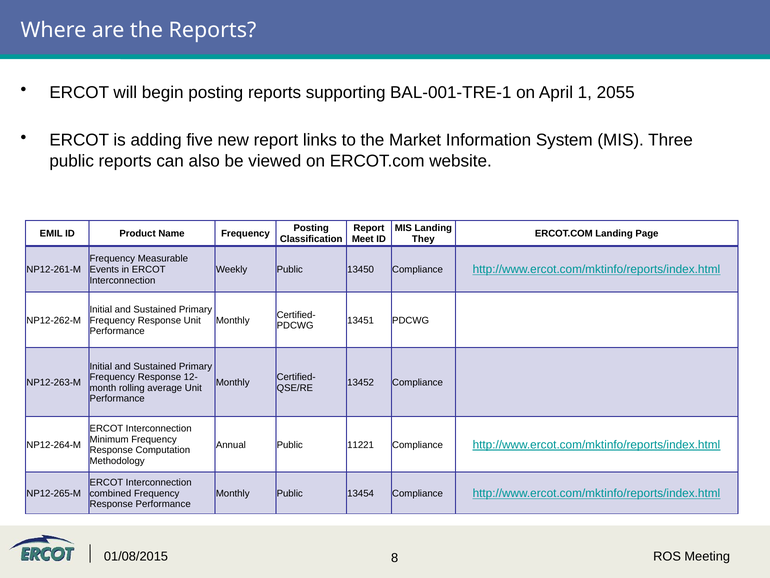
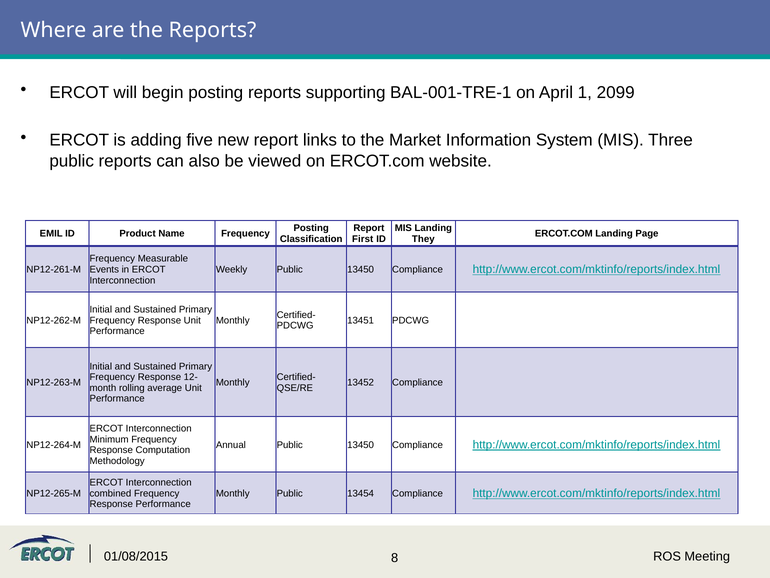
2055: 2055 -> 2099
Meet: Meet -> First
Annual Public 11221: 11221 -> 13450
